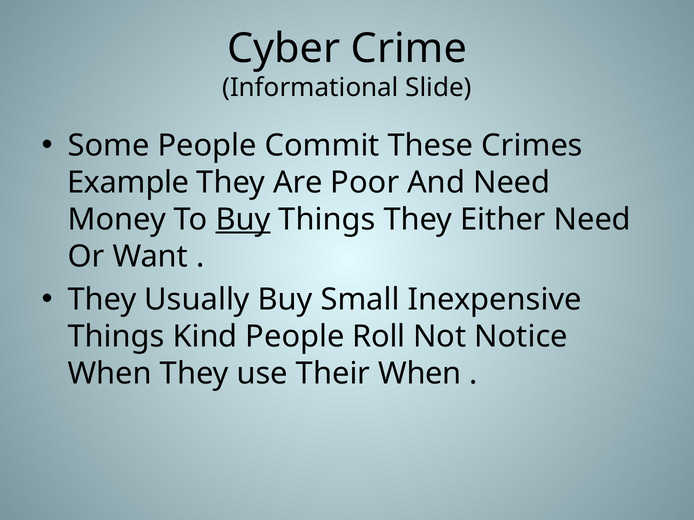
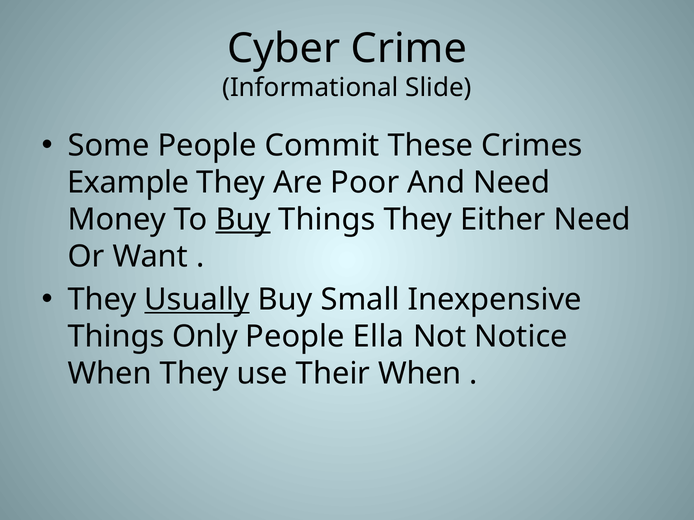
Usually underline: none -> present
Kind: Kind -> Only
Roll: Roll -> Ella
